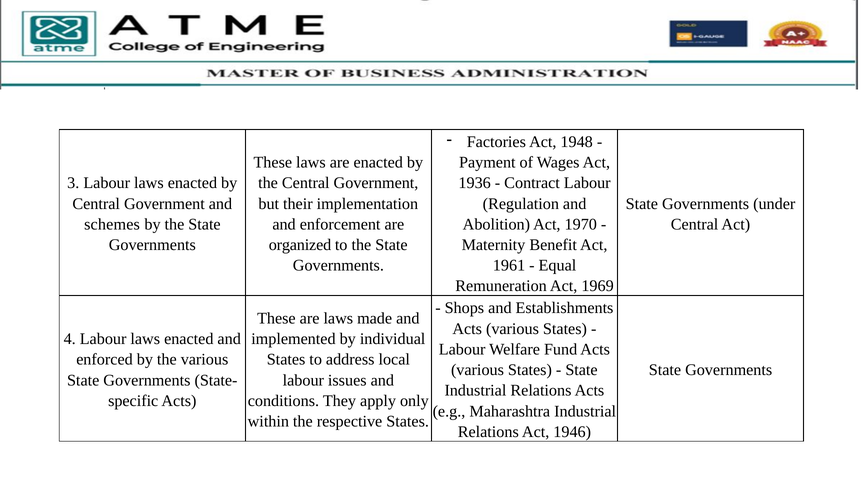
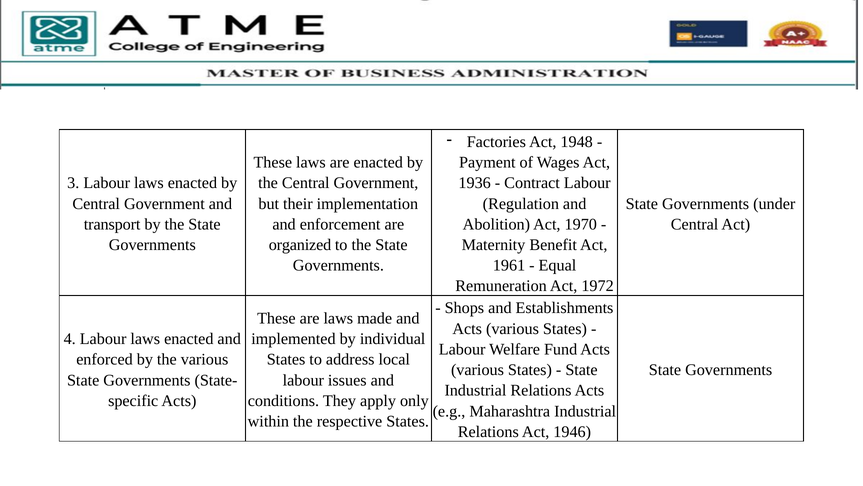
schemes: schemes -> transport
1969: 1969 -> 1972
